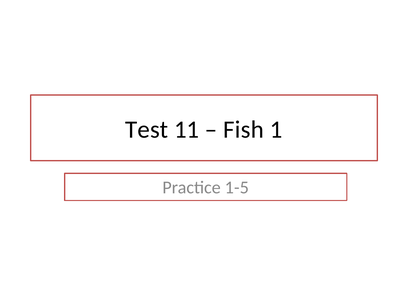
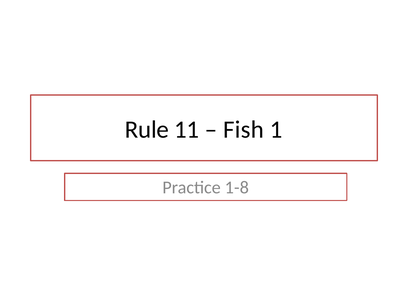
Test: Test -> Rule
1-5: 1-5 -> 1-8
